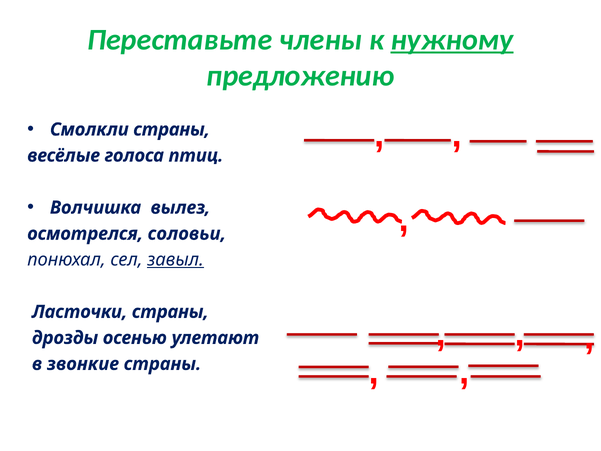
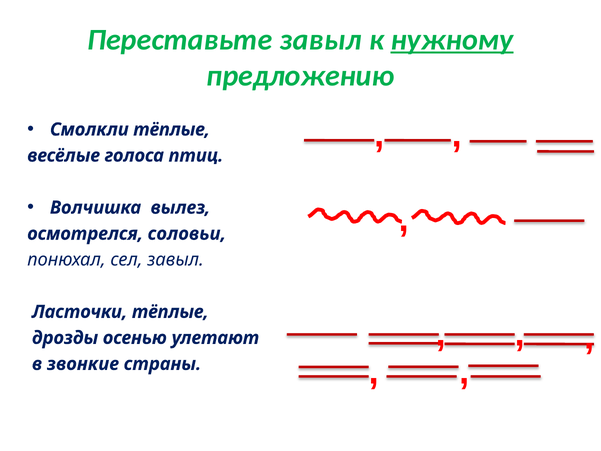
Переставьте члены: члены -> завыл
Смолкли страны: страны -> тёплые
завыл at (176, 260) underline: present -> none
Ласточки страны: страны -> тёплые
